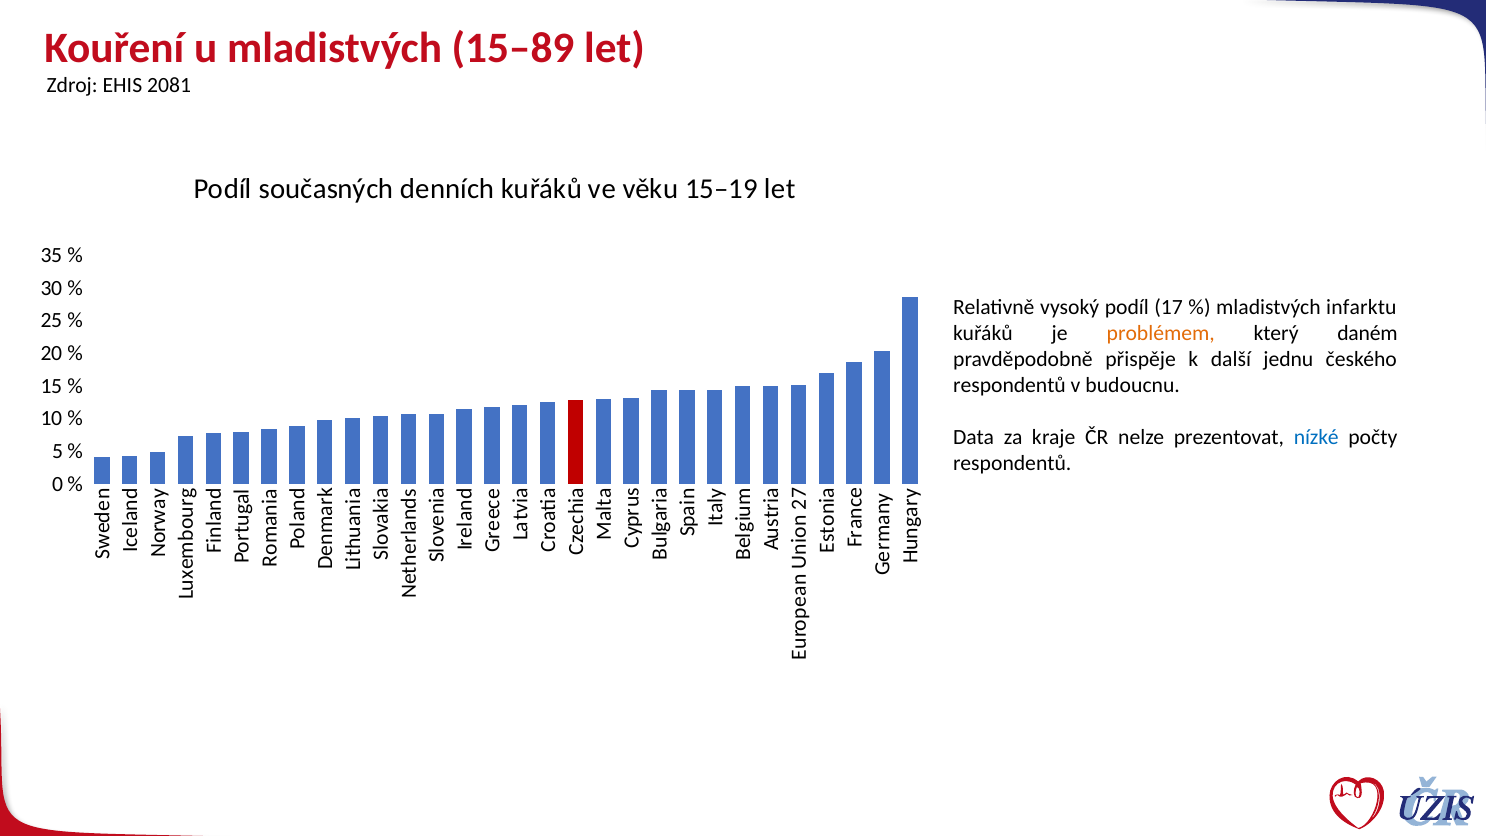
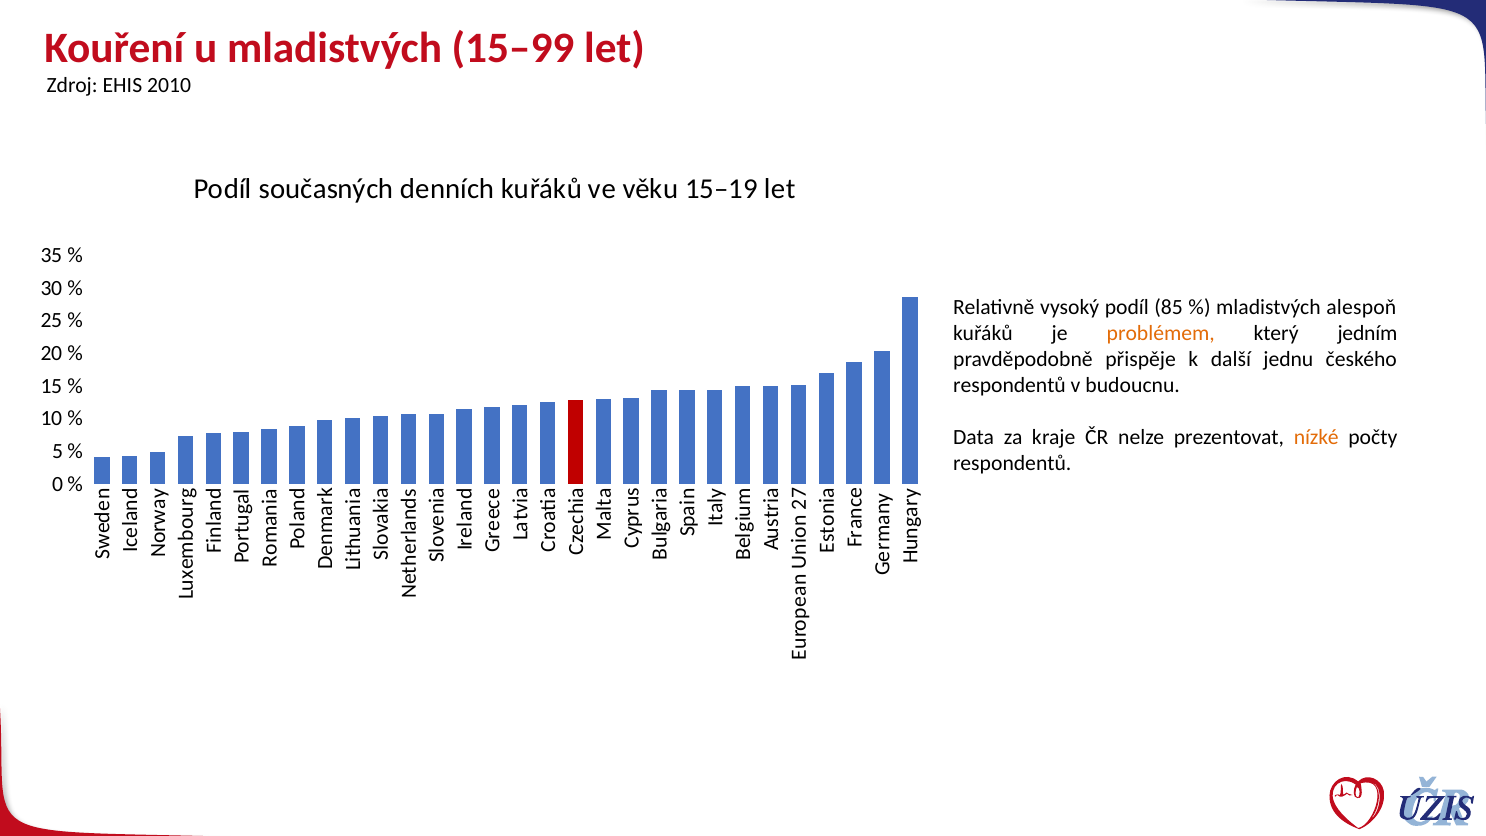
15–89: 15–89 -> 15–99
2081: 2081 -> 2010
17: 17 -> 85
infarktu: infarktu -> alespoň
daném: daném -> jedním
nízké colour: blue -> orange
